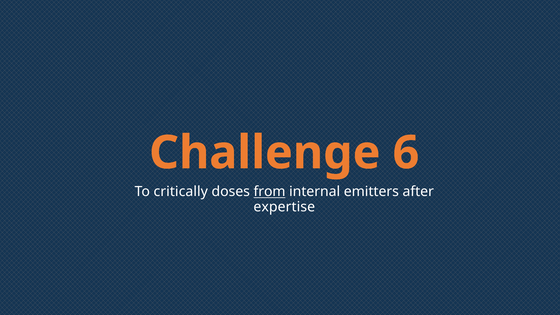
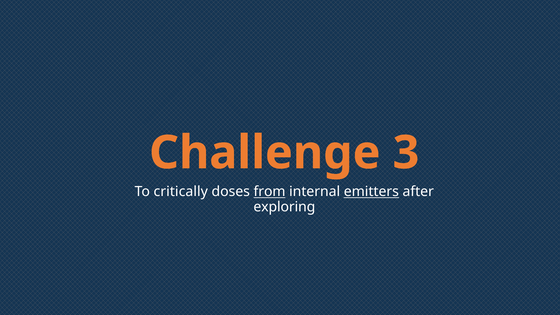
6: 6 -> 3
emitters underline: none -> present
expertise: expertise -> exploring
